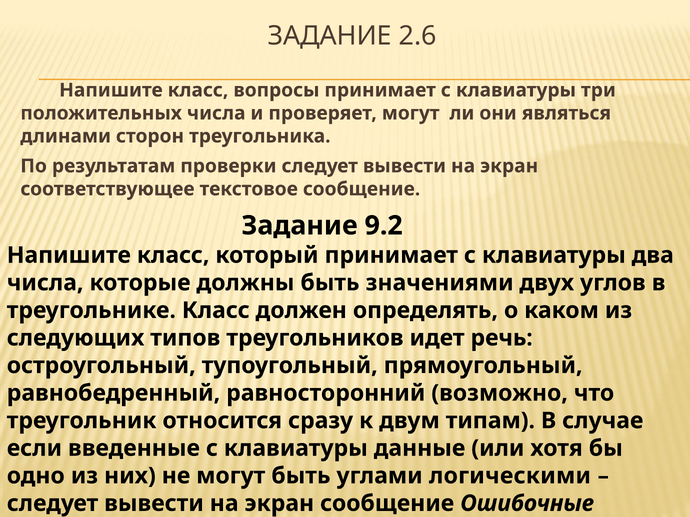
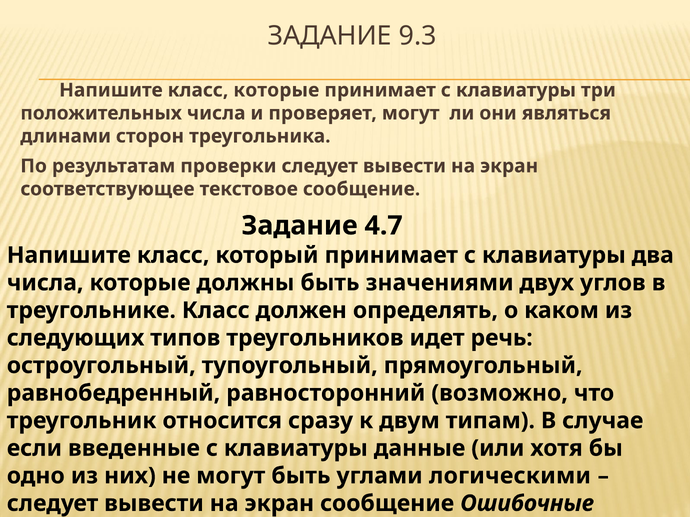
2.6: 2.6 -> 9.3
класс вопросы: вопросы -> которые
9.2: 9.2 -> 4.7
